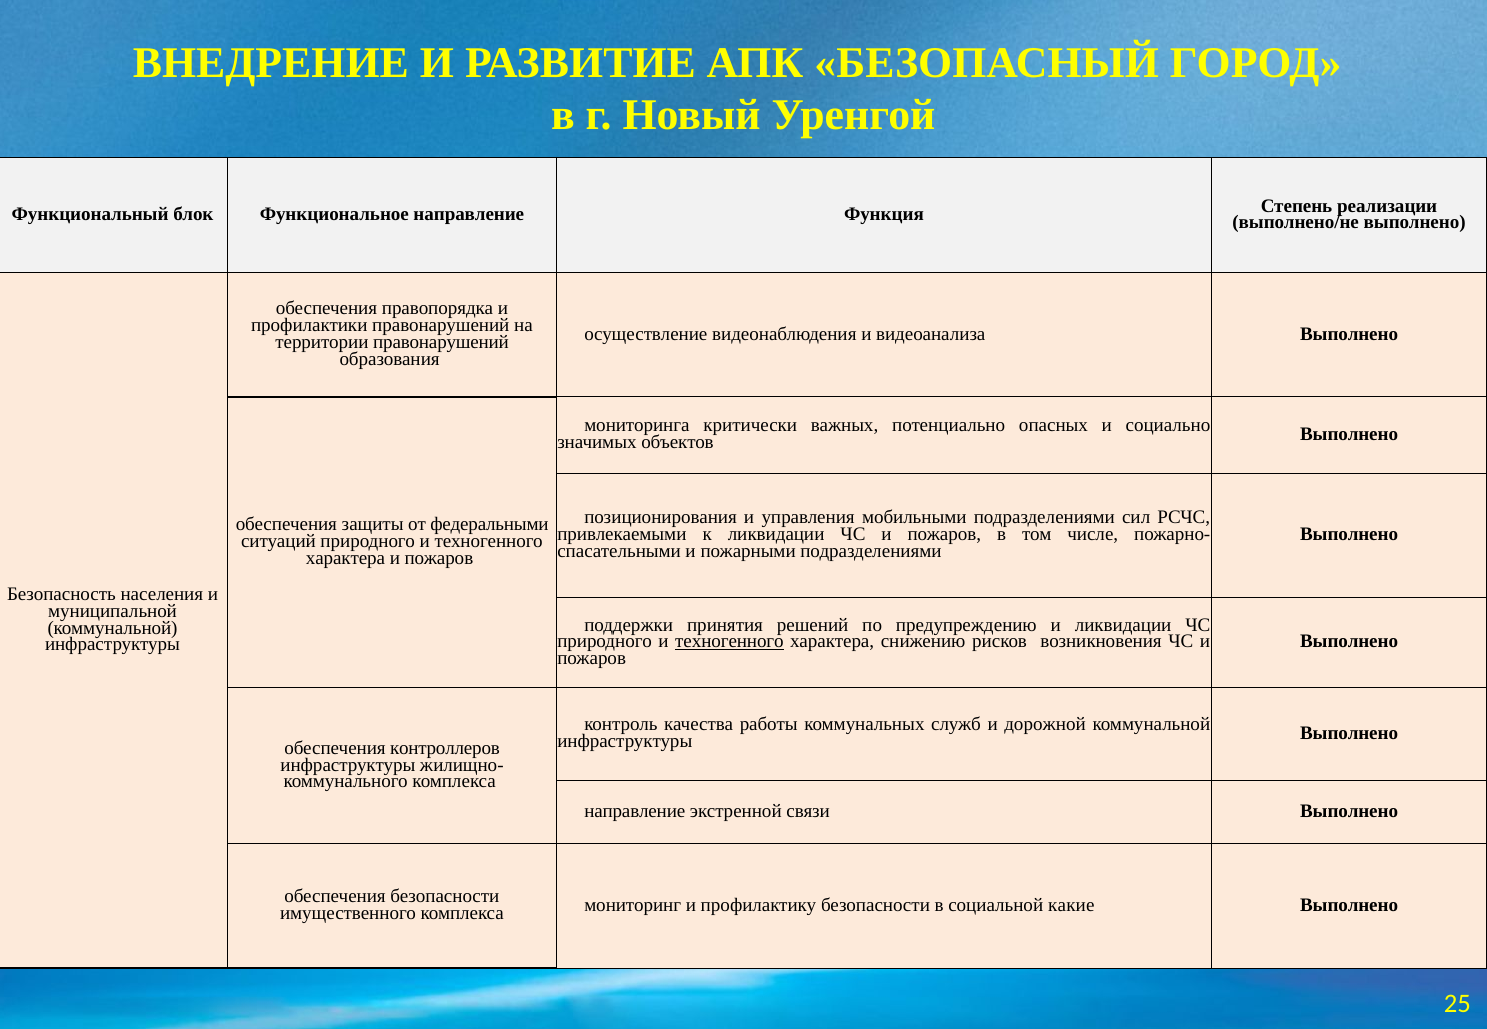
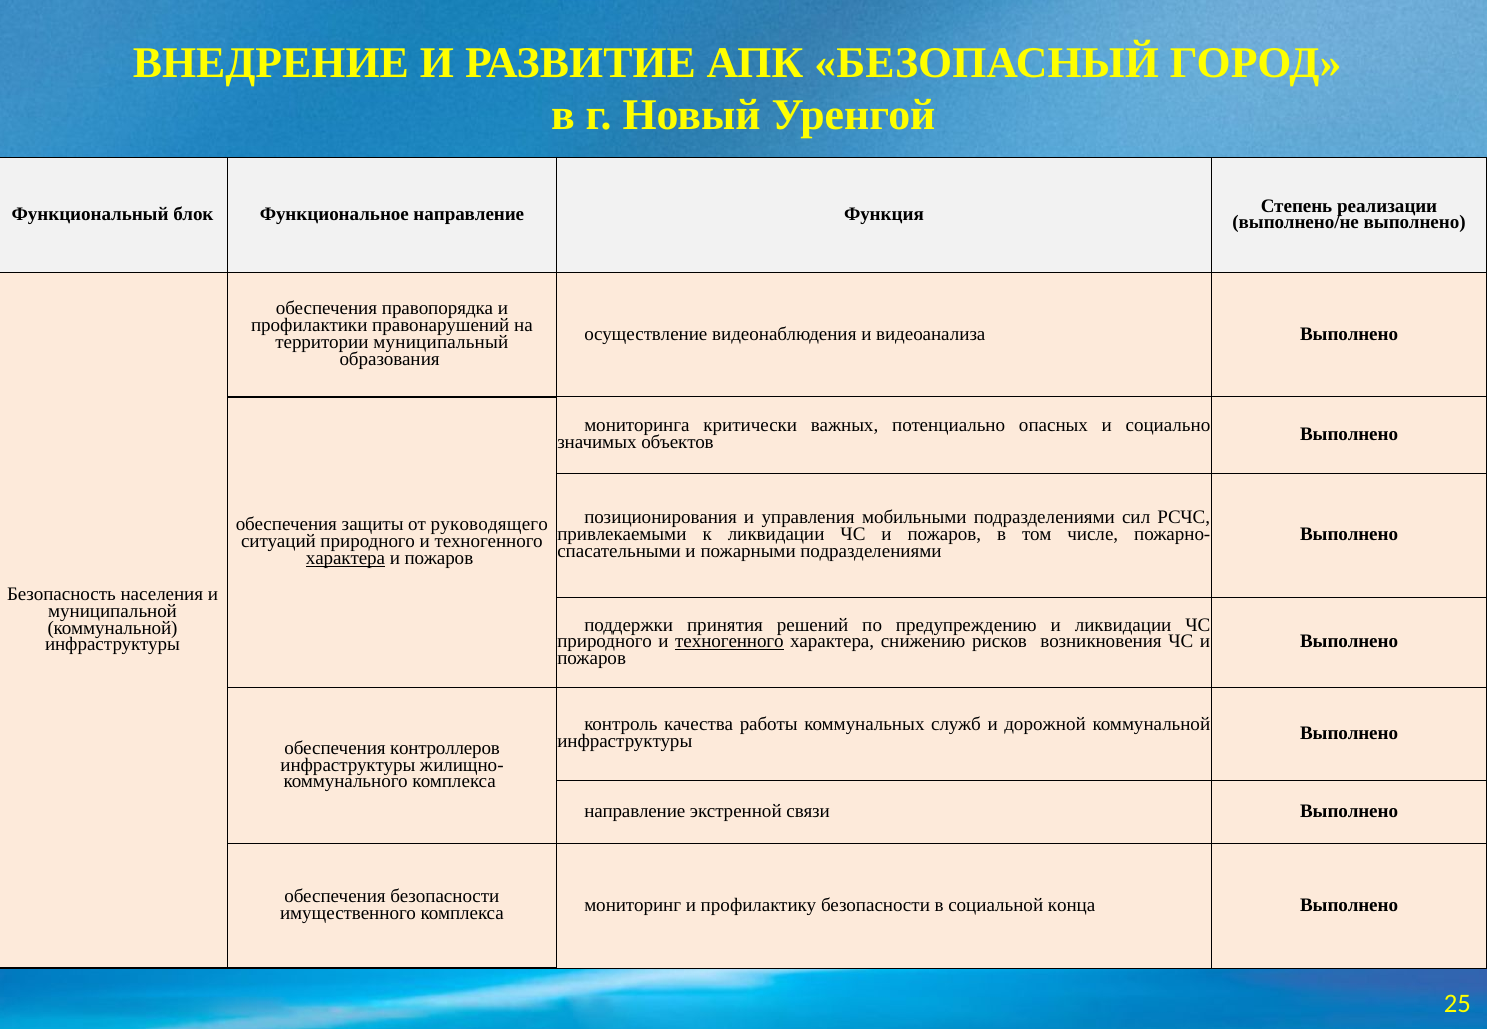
территории правонарушений: правонарушений -> муниципальный
федеральными: федеральными -> руководящего
характера at (345, 558) underline: none -> present
какие: какие -> конца
